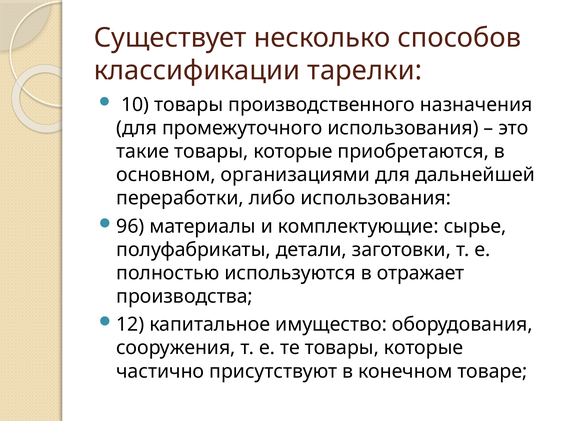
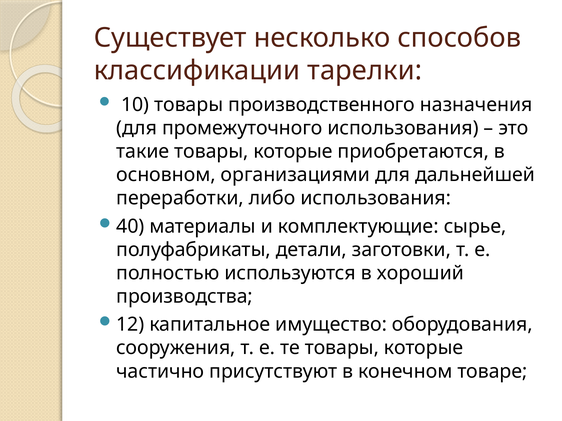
96: 96 -> 40
отражает: отражает -> хороший
